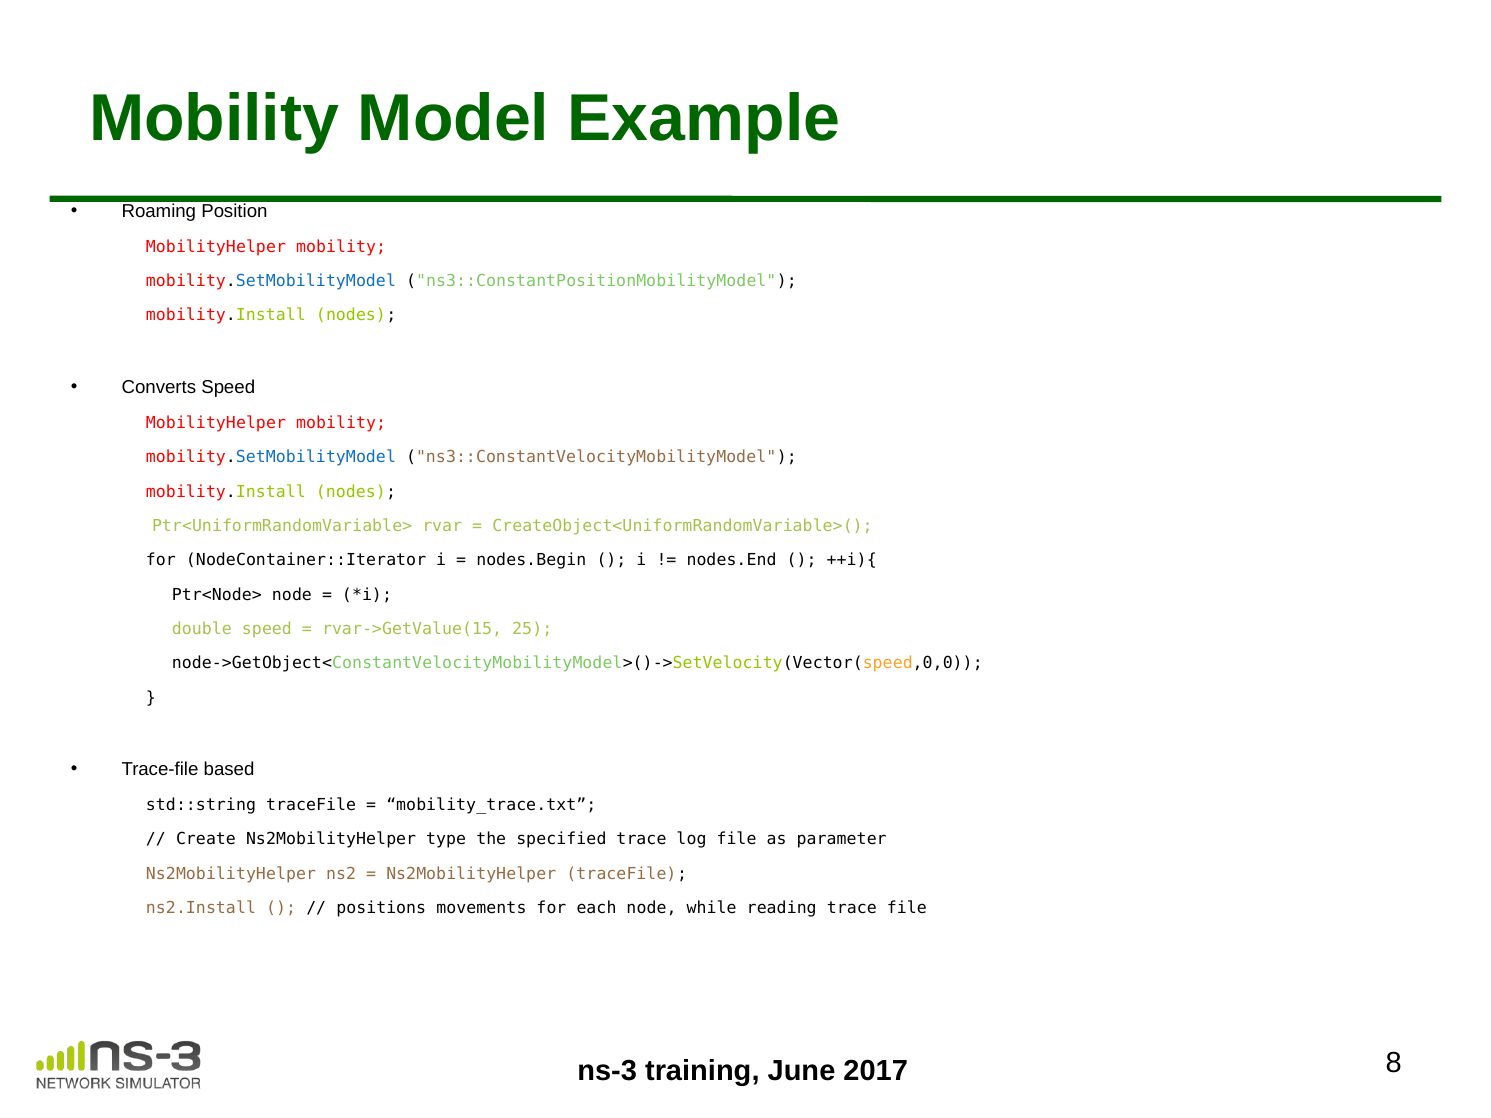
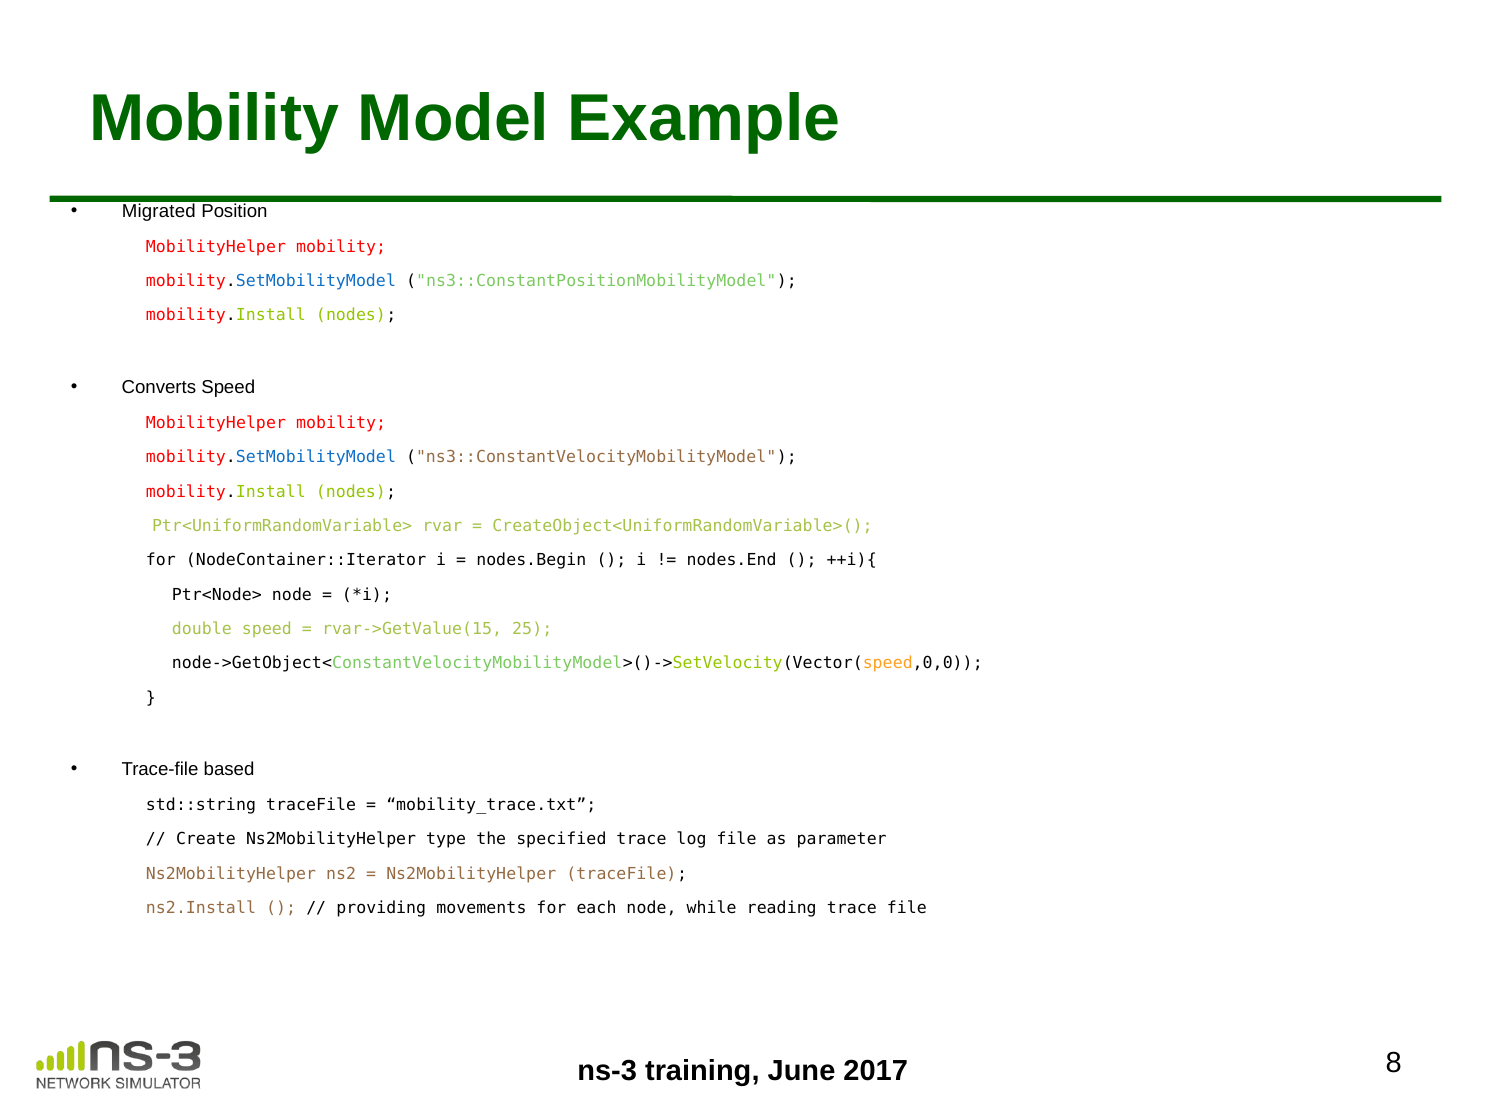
Roaming: Roaming -> Migrated
positions: positions -> providing
